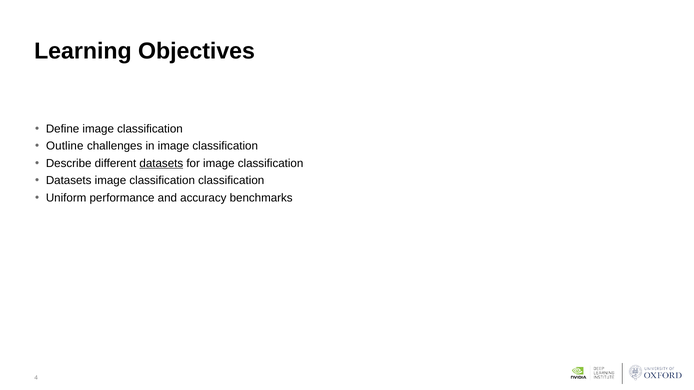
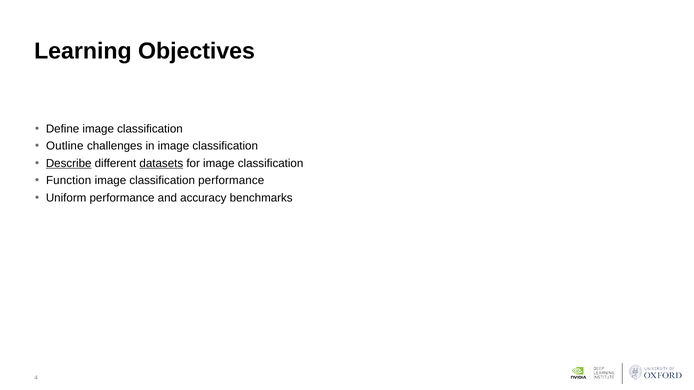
Describe underline: none -> present
Datasets at (69, 181): Datasets -> Function
classification classification: classification -> performance
